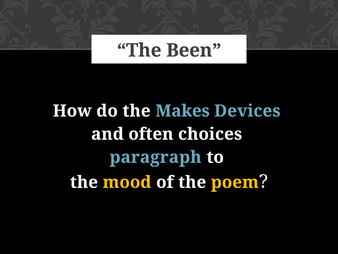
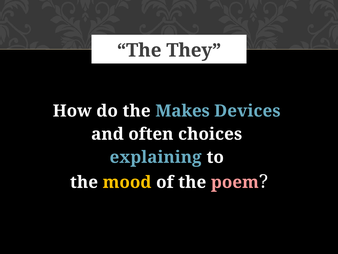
Been: Been -> They
paragraph: paragraph -> explaining
poem colour: yellow -> pink
